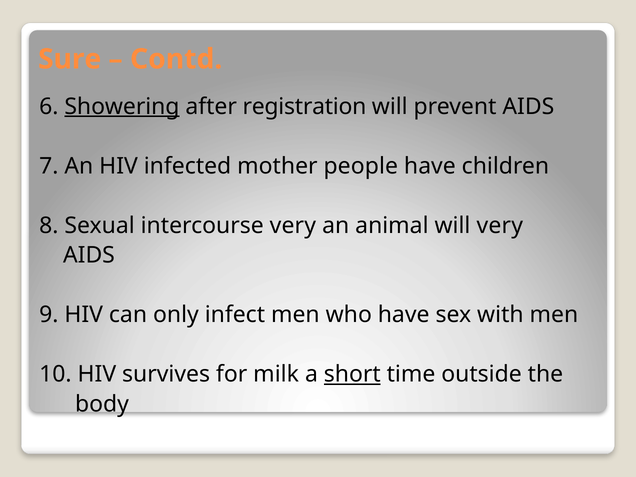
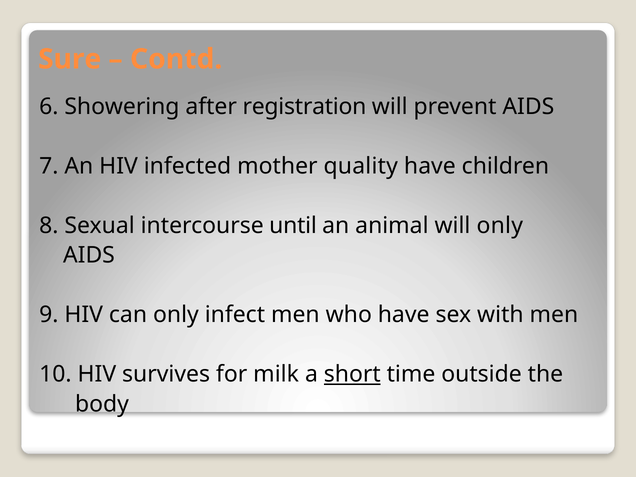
Showering underline: present -> none
people: people -> quality
intercourse very: very -> until
will very: very -> only
